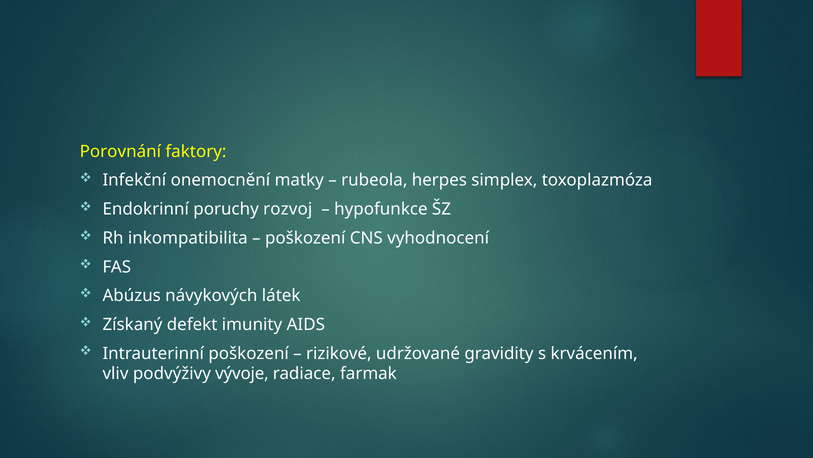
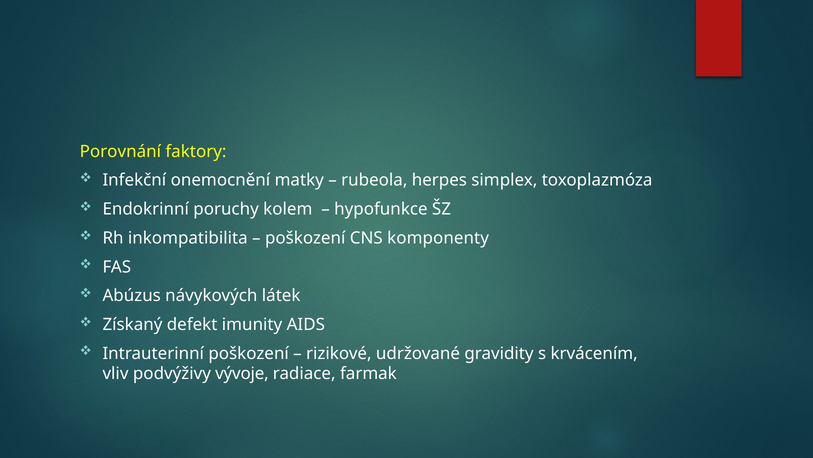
rozvoj: rozvoj -> kolem
vyhodnocení: vyhodnocení -> komponenty
